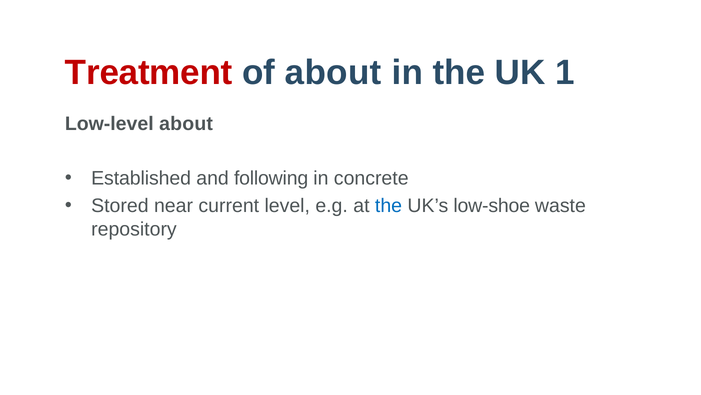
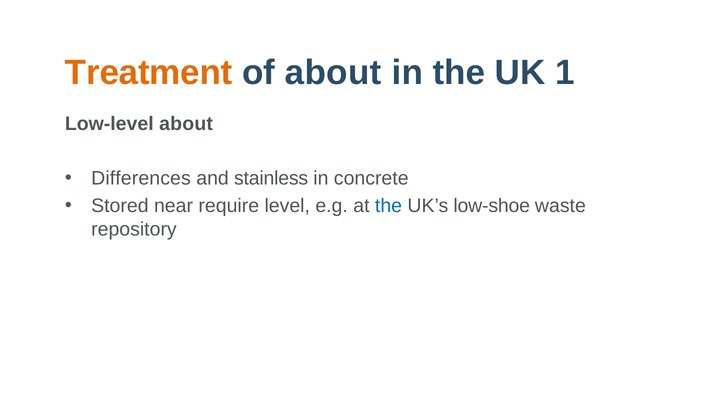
Treatment colour: red -> orange
Established: Established -> Differences
following: following -> stainless
current: current -> require
